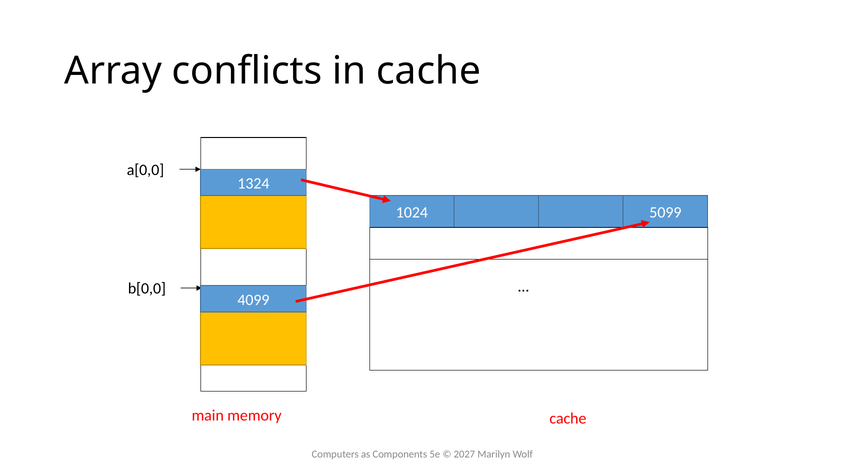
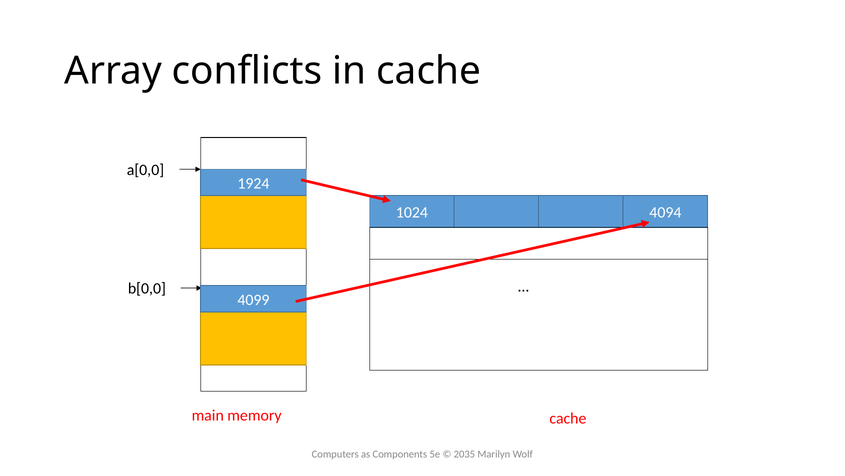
1324: 1324 -> 1924
5099: 5099 -> 4094
2027: 2027 -> 2035
